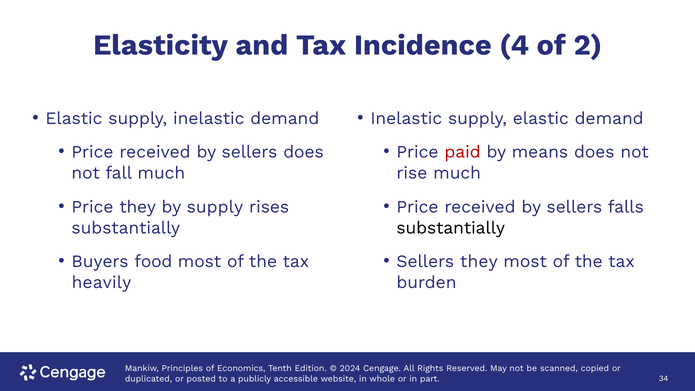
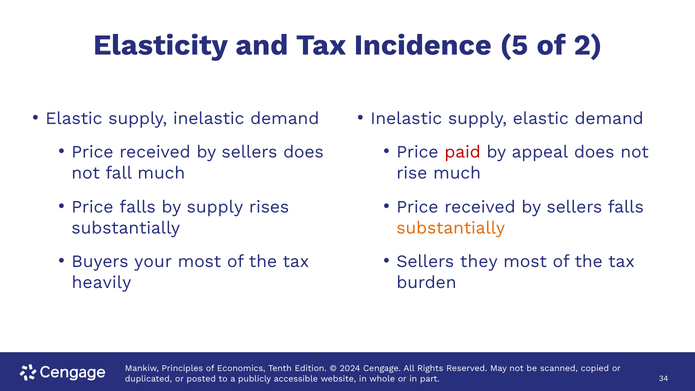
4: 4 -> 5
means: means -> appeal
Price they: they -> falls
substantially at (451, 228) colour: black -> orange
food: food -> your
